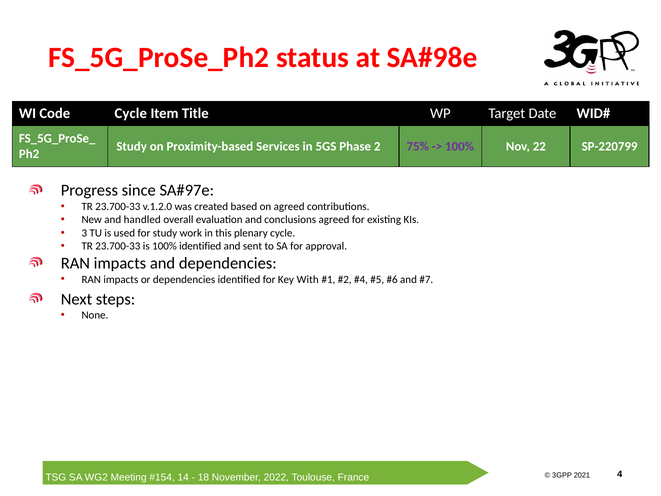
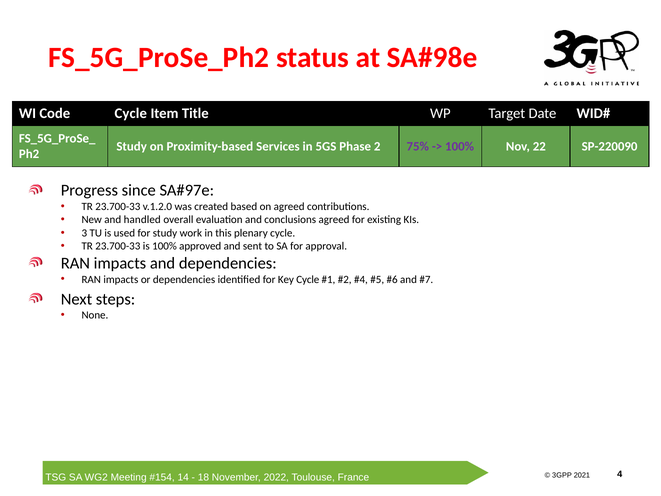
SP-220799: SP-220799 -> SP-220090
100% identified: identified -> approved
Key With: With -> Cycle
